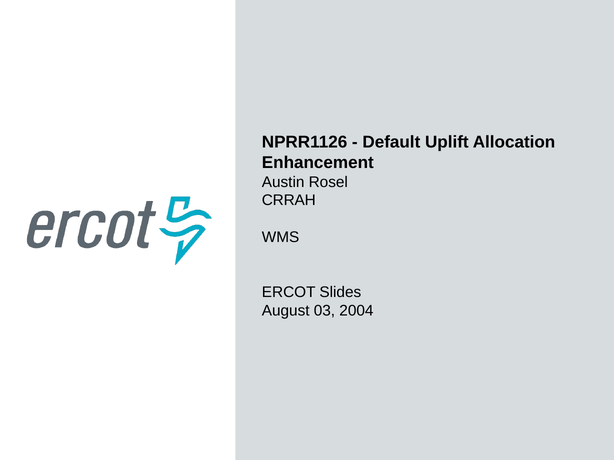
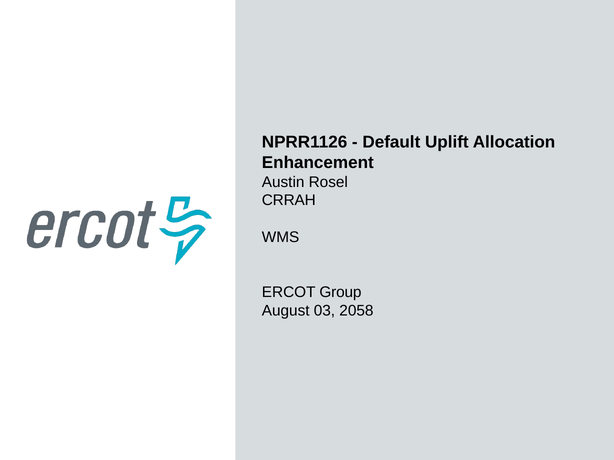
Slides: Slides -> Group
2004: 2004 -> 2058
